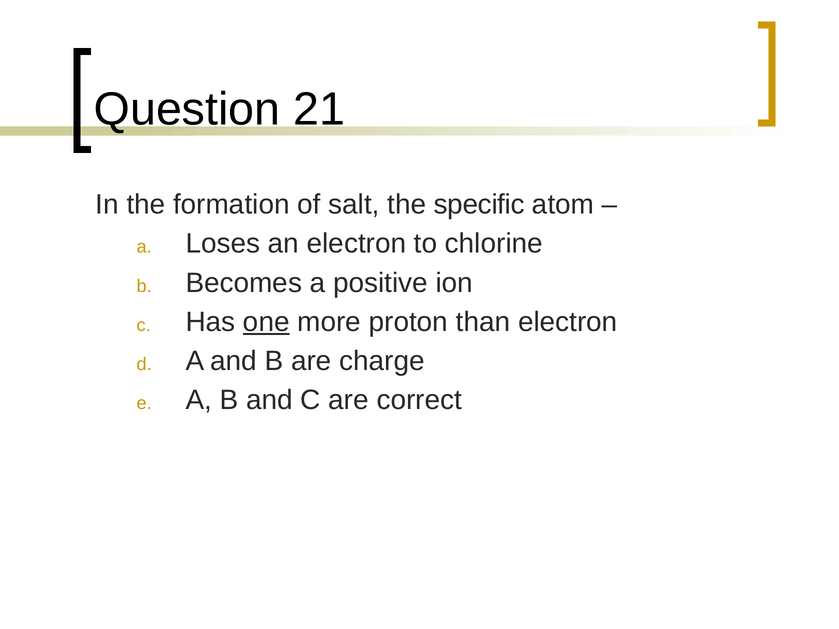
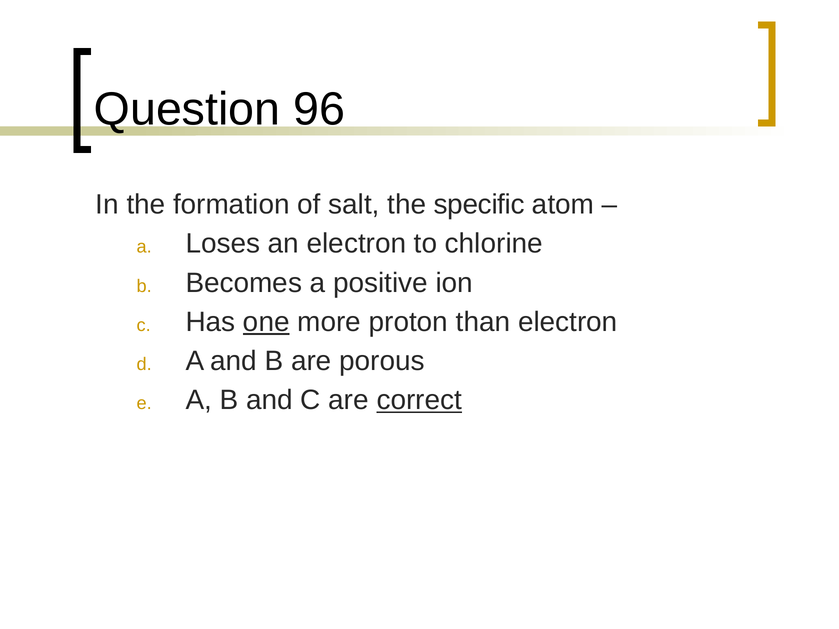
21: 21 -> 96
charge: charge -> porous
correct underline: none -> present
